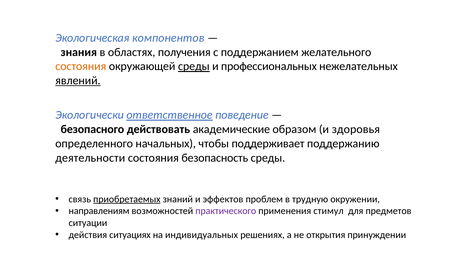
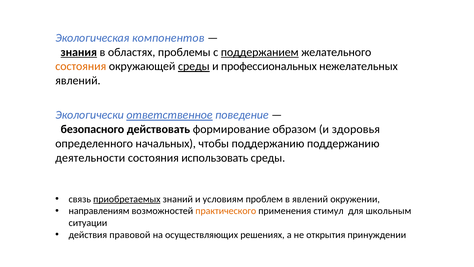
знания underline: none -> present
получения: получения -> проблемы
поддержанием underline: none -> present
явлений at (78, 81) underline: present -> none
академические: академические -> формирование
чтобы поддерживает: поддерживает -> поддержанию
безопасность: безопасность -> использовать
эффектов: эффектов -> условиям
в трудную: трудную -> явлений
практического colour: purple -> orange
предметов: предметов -> школьным
ситуациях: ситуациях -> правовой
индивидуальных: индивидуальных -> осуществляющих
